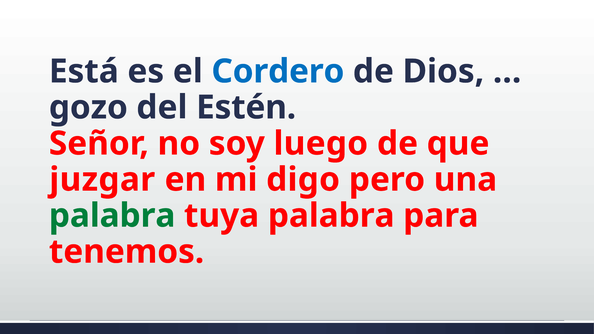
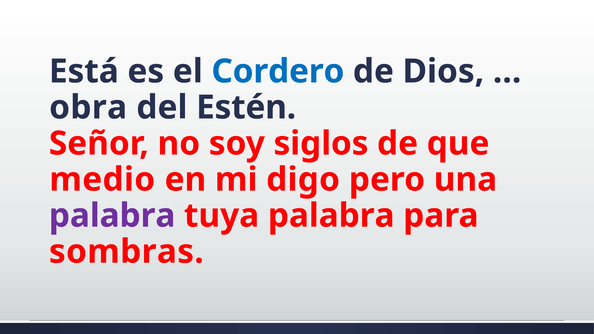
gozo: gozo -> obra
luego: luego -> siglos
juzgar: juzgar -> medio
palabra at (112, 216) colour: green -> purple
tenemos: tenemos -> sombras
